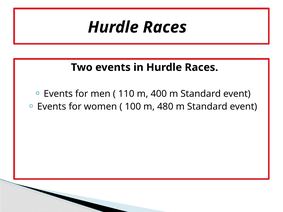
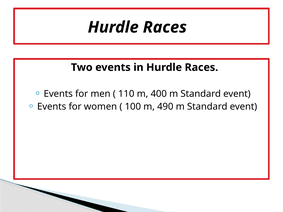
480: 480 -> 490
